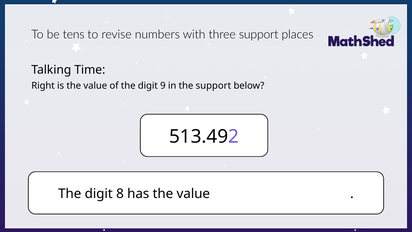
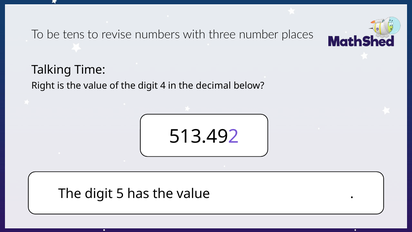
three support: support -> number
9: 9 -> 4
the support: support -> decimal
8: 8 -> 5
